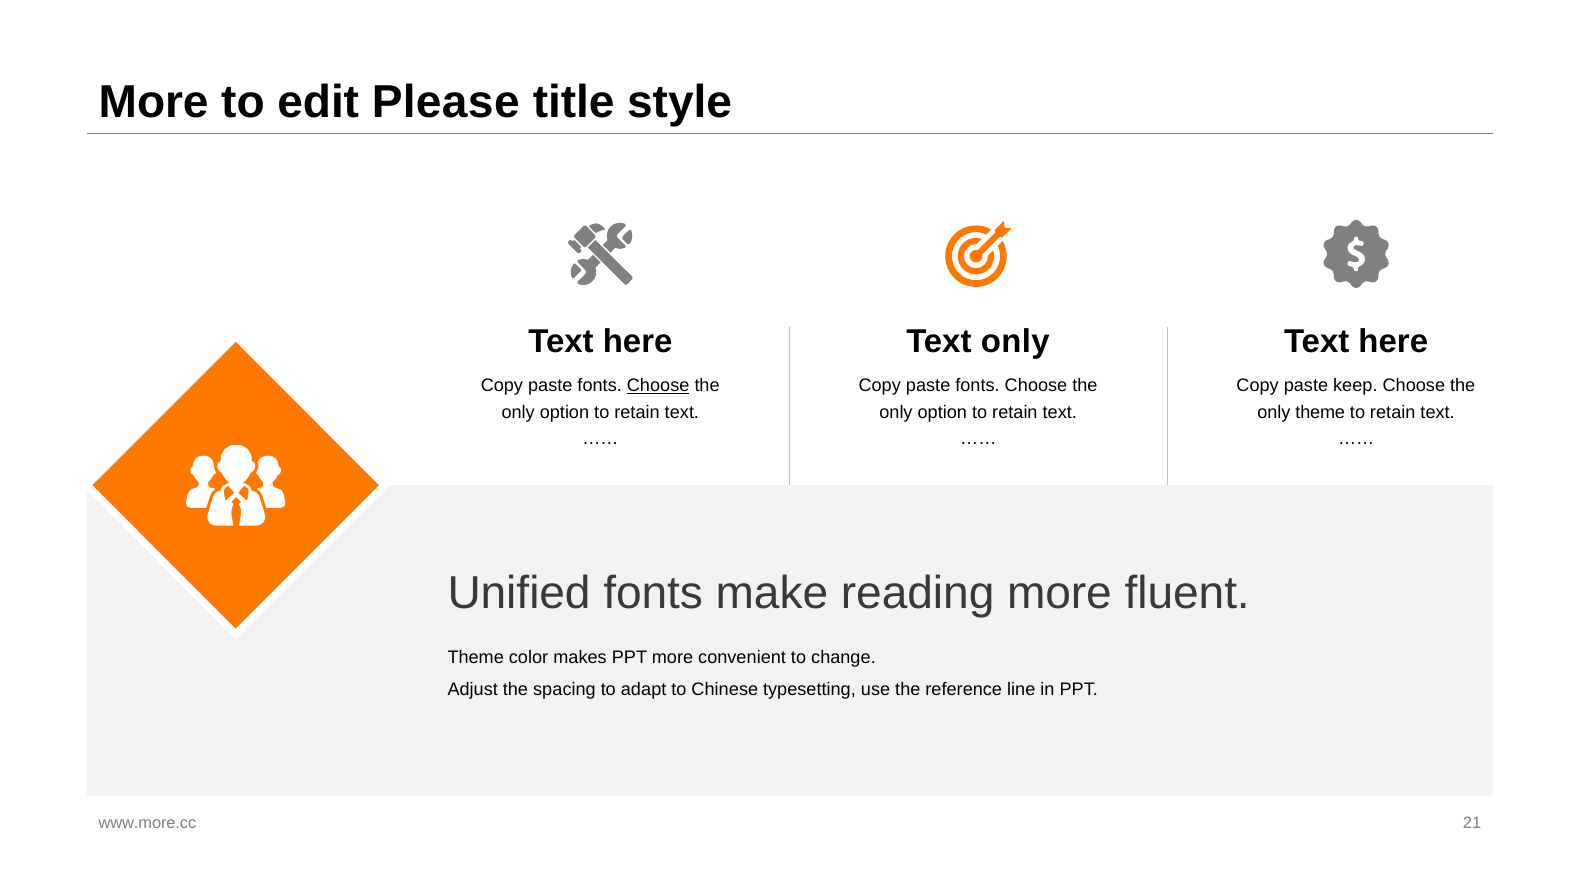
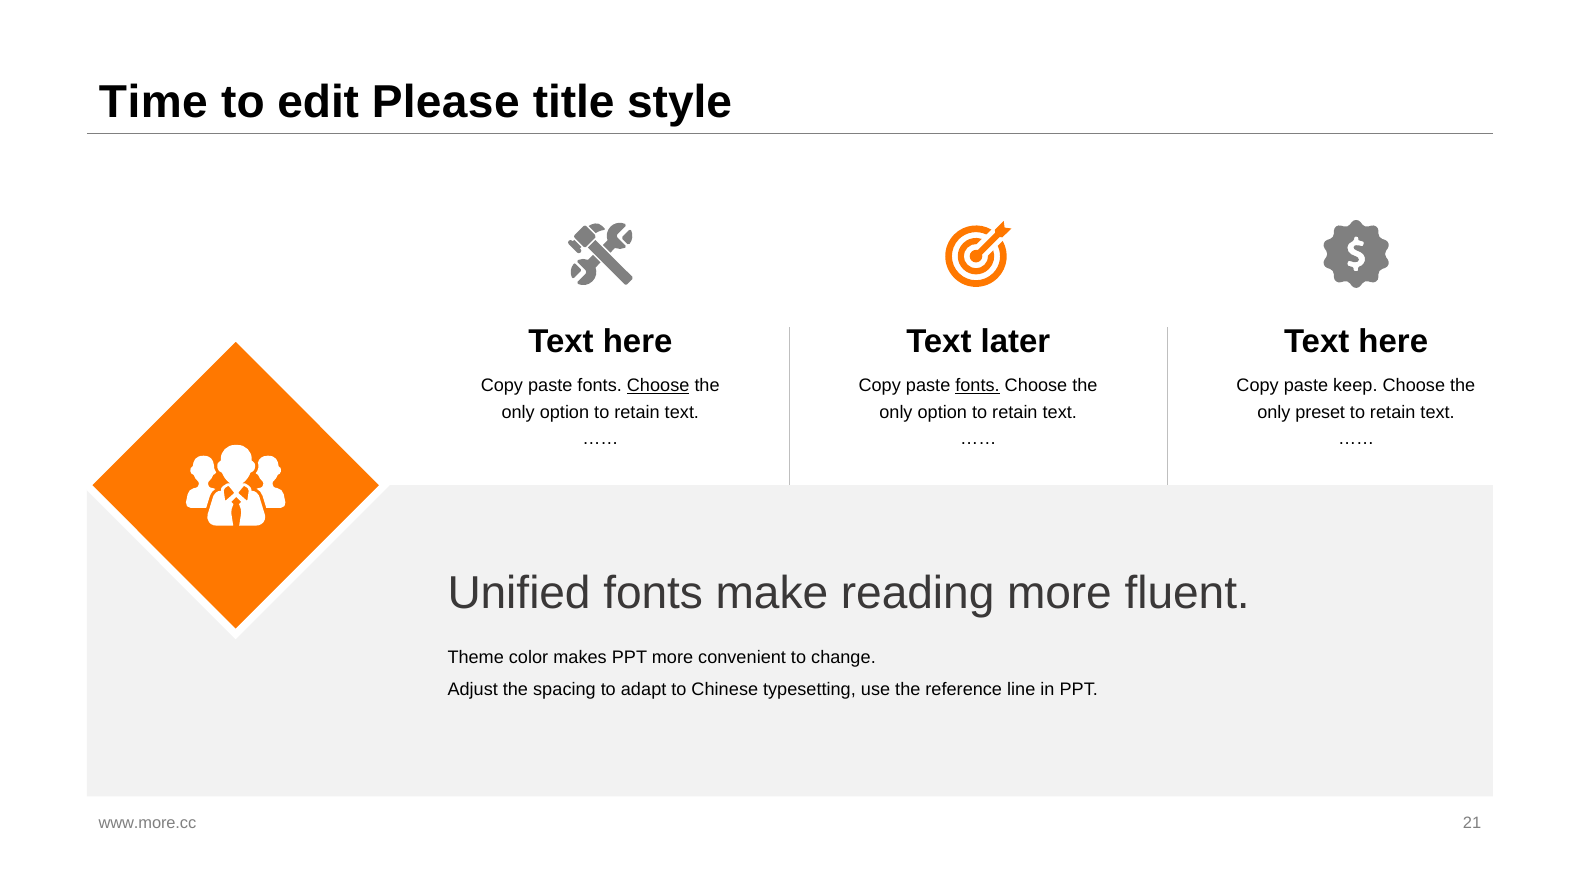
More at (154, 102): More -> Time
Text only: only -> later
fonts at (977, 386) underline: none -> present
only theme: theme -> preset
